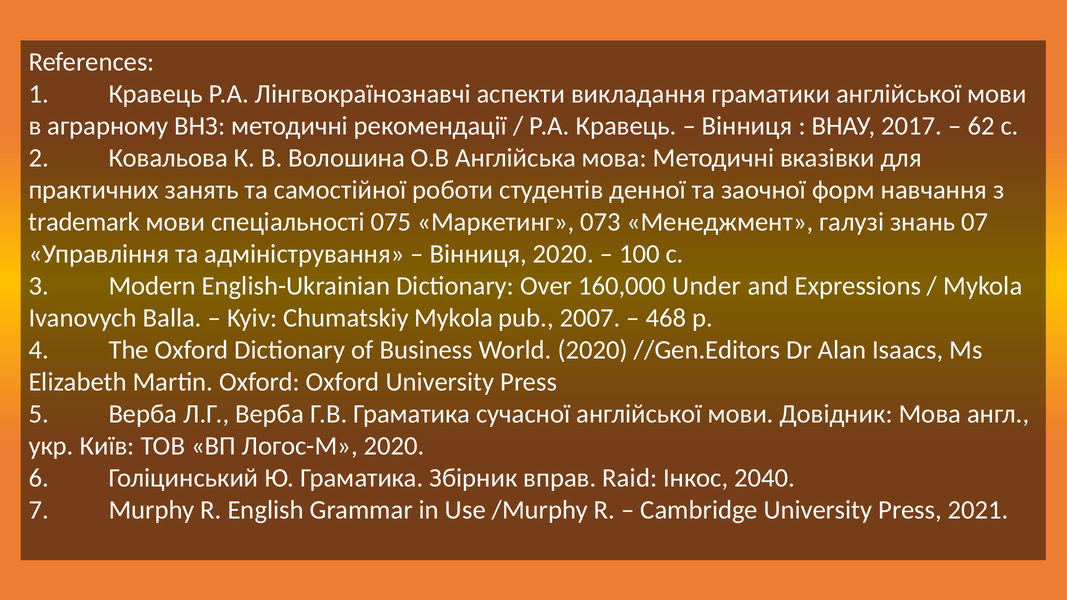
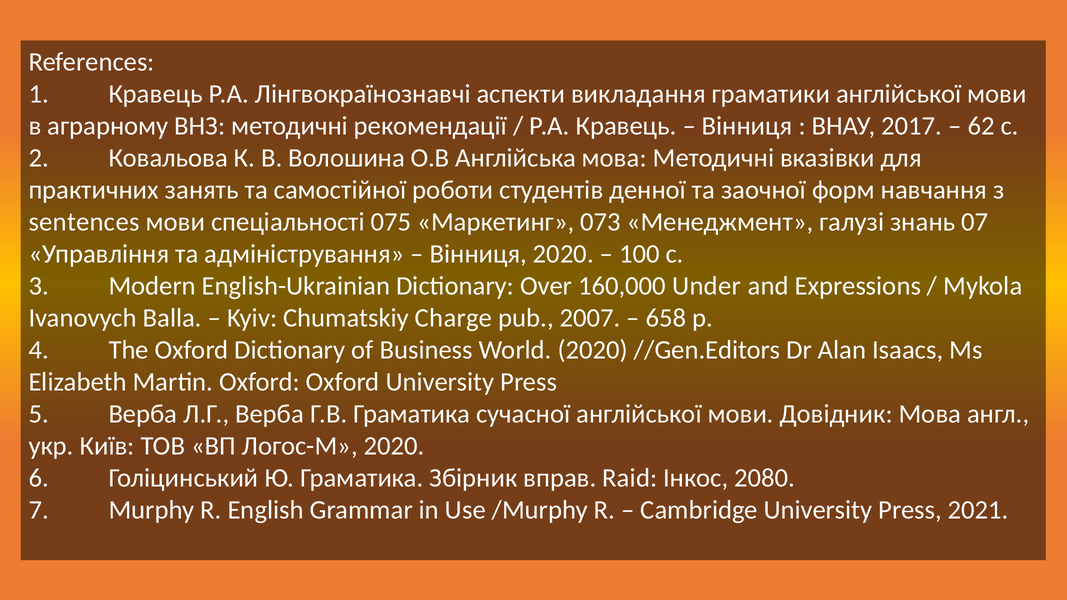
trademark: trademark -> sentences
Chumatskiy Mykola: Mykola -> Charge
468: 468 -> 658
2040: 2040 -> 2080
